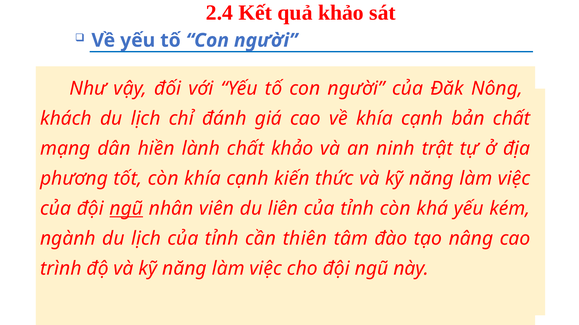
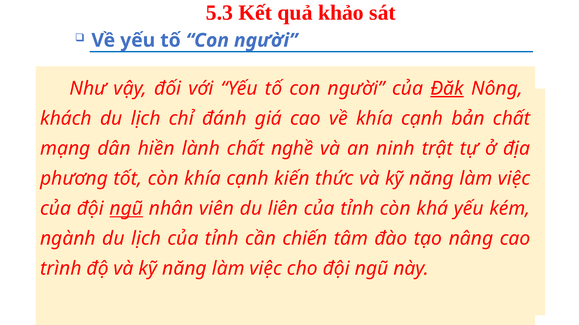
2.4: 2.4 -> 5.3
Đăk underline: none -> present
chất khảo: khảo -> nghề
thiên: thiên -> chiến
